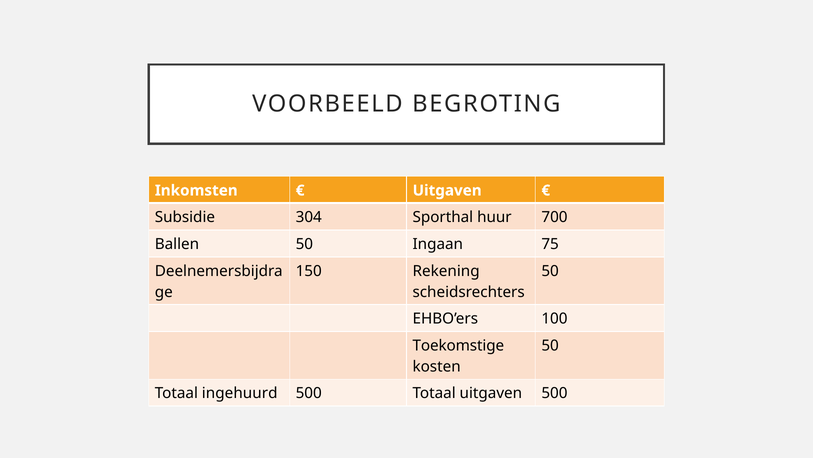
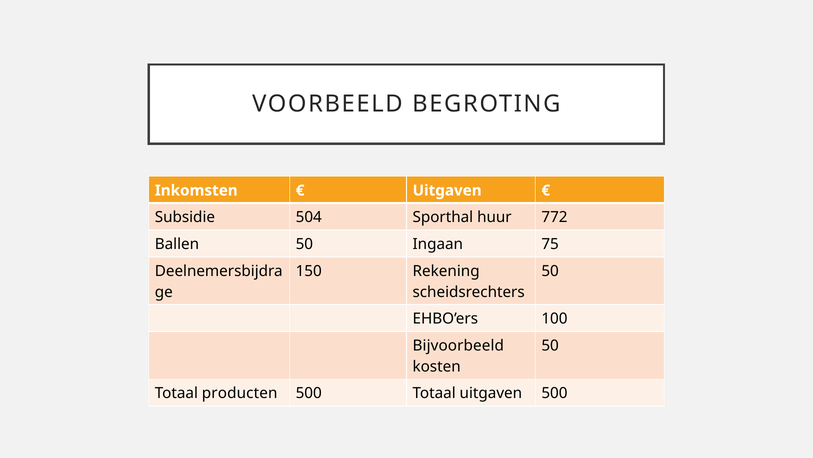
304: 304 -> 504
700: 700 -> 772
Toekomstige: Toekomstige -> Bijvoorbeeld
ingehuurd: ingehuurd -> producten
